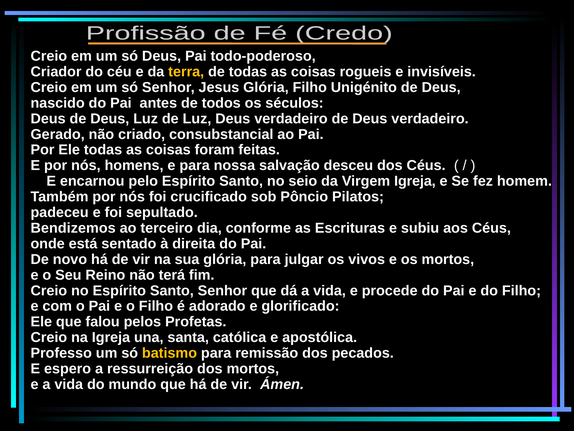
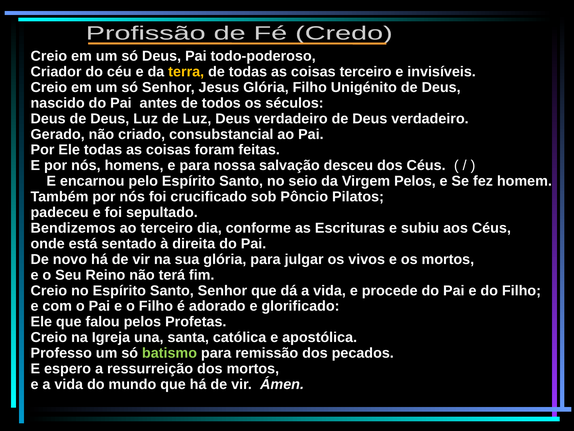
coisas rogueis: rogueis -> terceiro
Virgem Igreja: Igreja -> Pelos
batismo colour: yellow -> light green
